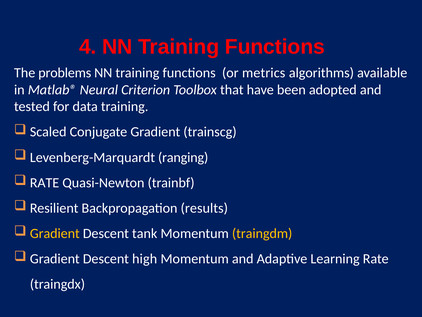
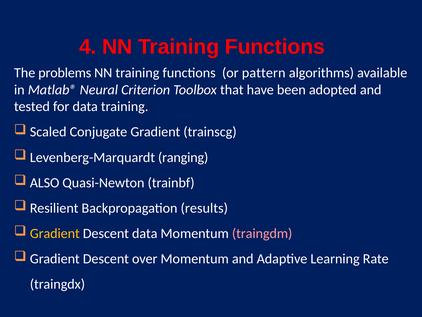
metrics: metrics -> pattern
RATE at (45, 182): RATE -> ALSO
Descent tank: tank -> data
traingdm colour: yellow -> pink
high: high -> over
